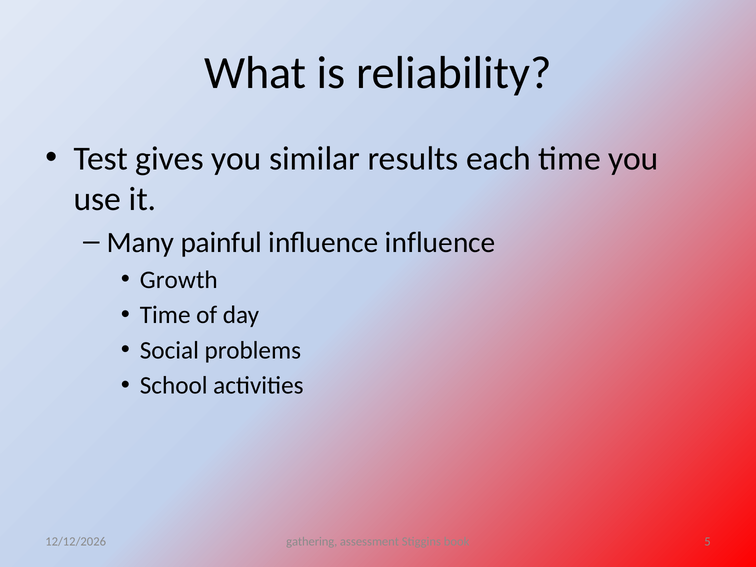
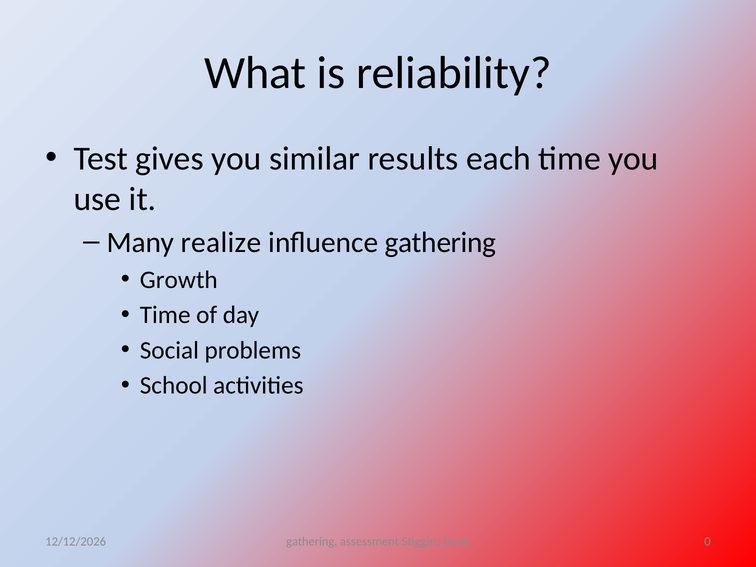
painful: painful -> realize
influence influence: influence -> gathering
5: 5 -> 0
